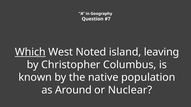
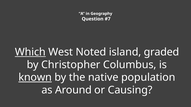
leaving: leaving -> graded
known underline: none -> present
Nuclear: Nuclear -> Causing
